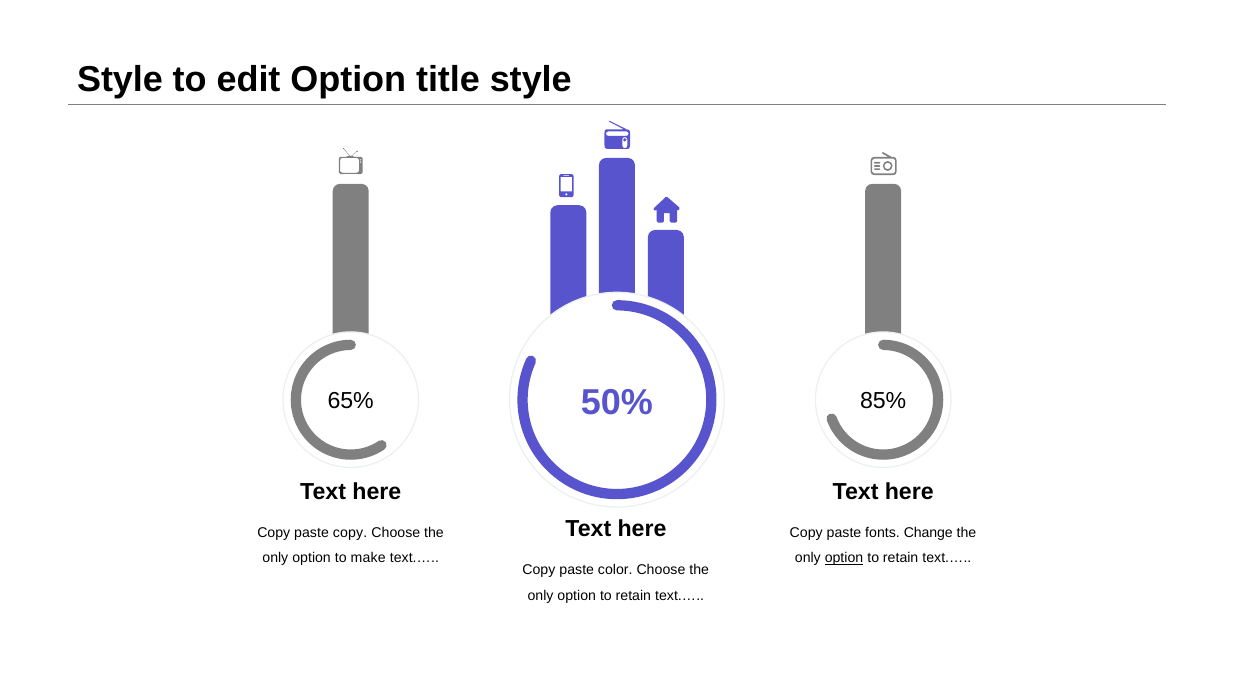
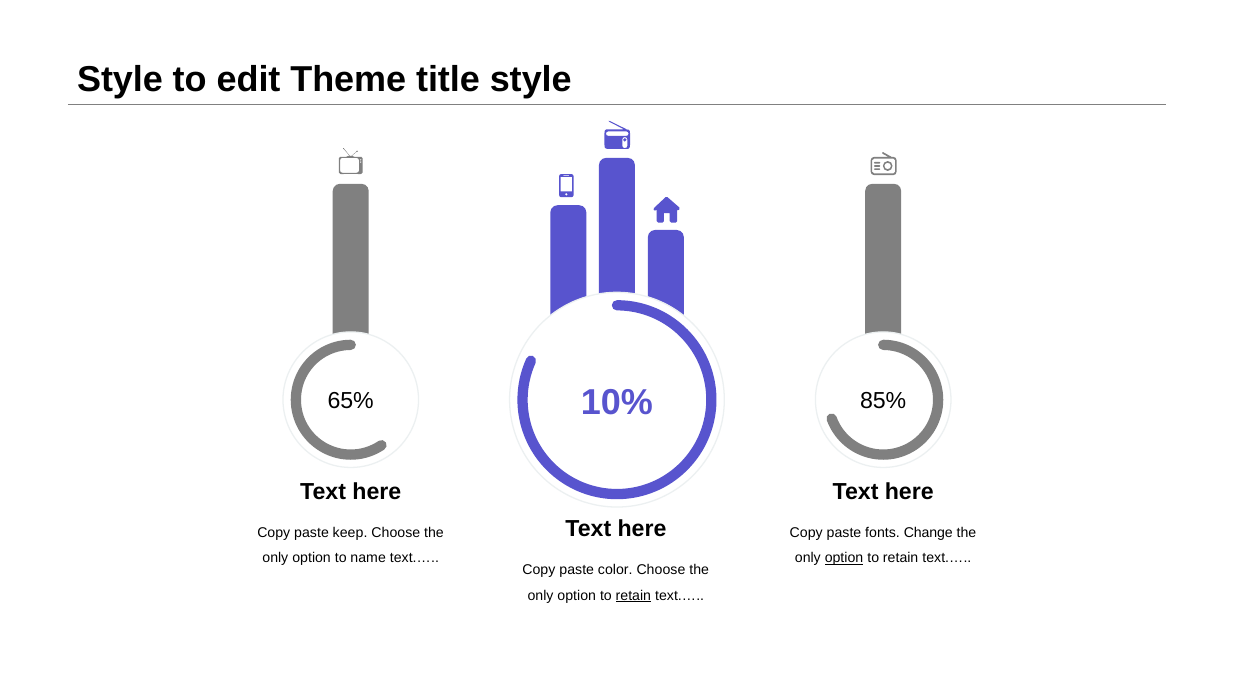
edit Option: Option -> Theme
50%: 50% -> 10%
paste copy: copy -> keep
make: make -> name
retain at (633, 596) underline: none -> present
